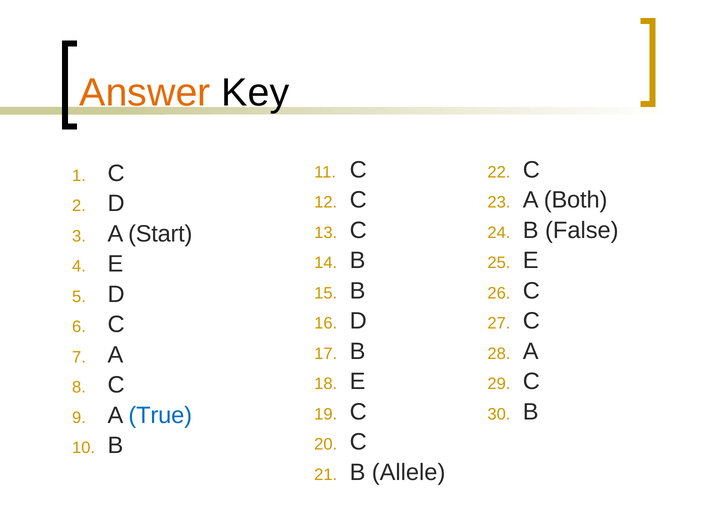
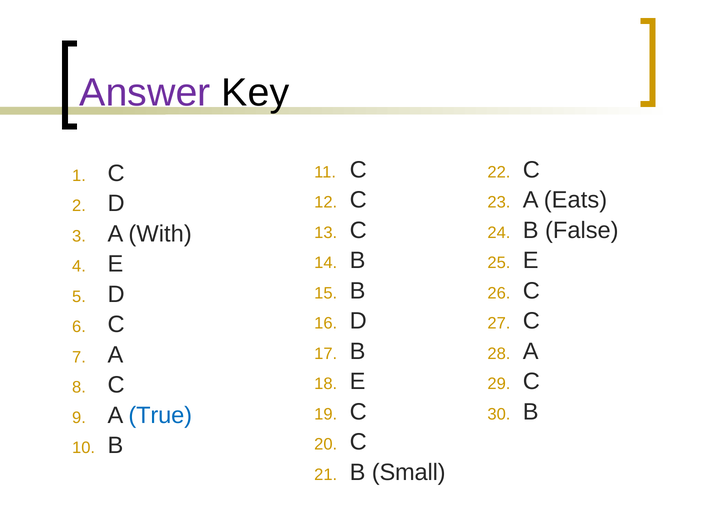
Answer colour: orange -> purple
Both: Both -> Eats
Start: Start -> With
Allele: Allele -> Small
